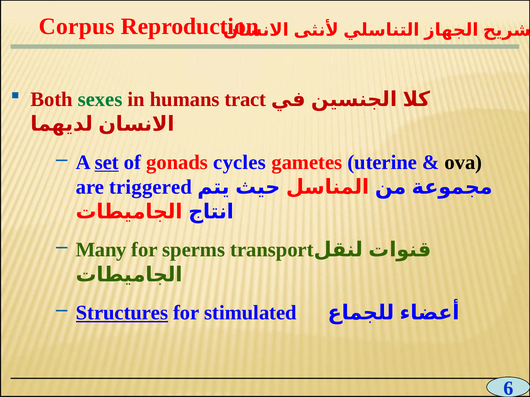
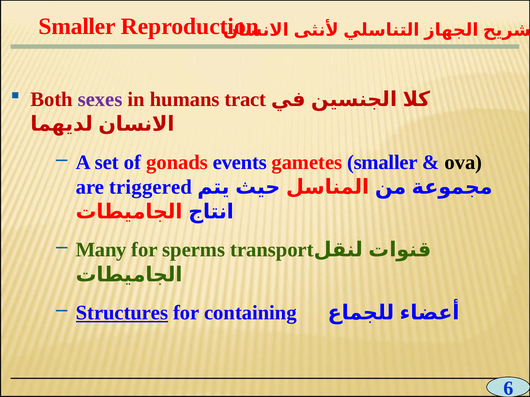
Corpus at (77, 26): Corpus -> Smaller
sexes colour: green -> purple
set underline: present -> none
cycles: cycles -> events
gametes uterine: uterine -> smaller
stimulated: stimulated -> containing
